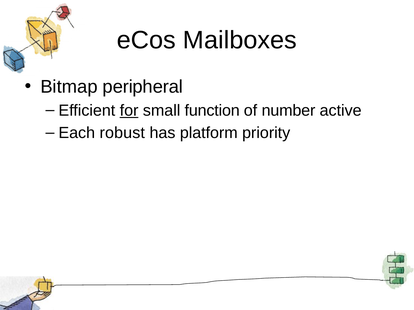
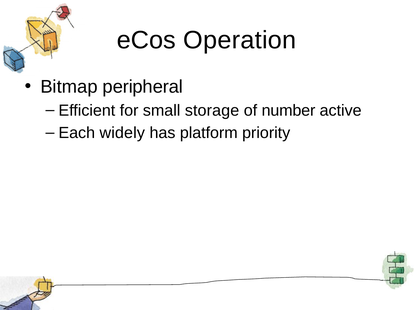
Mailboxes: Mailboxes -> Operation
for underline: present -> none
function: function -> storage
robust: robust -> widely
